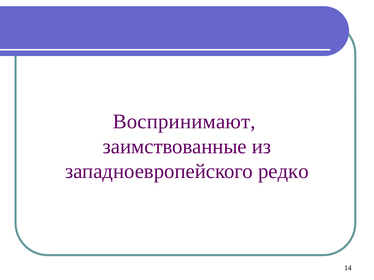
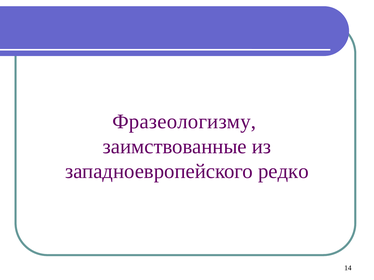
Воспринимают: Воспринимают -> Фразеологизму
